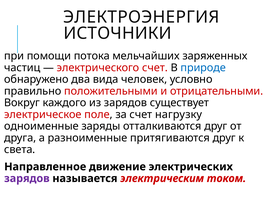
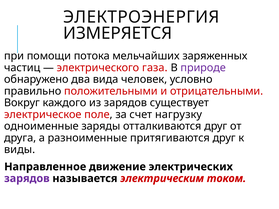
ИСТОЧНИКИ: ИСТОЧНИКИ -> ИЗМЕРЯЕТСЯ
электрического счет: счет -> газа
природе colour: blue -> purple
света: света -> виды
